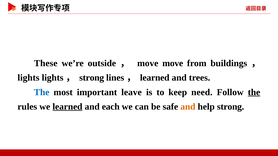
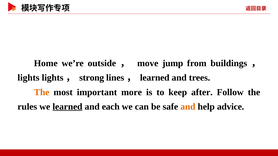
These: These -> Home
move move: move -> jump
The at (42, 92) colour: blue -> orange
leave: leave -> more
need: need -> after
the at (254, 92) underline: present -> none
help strong: strong -> advice
